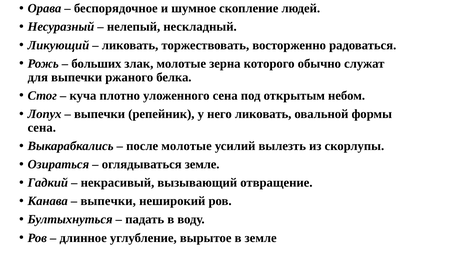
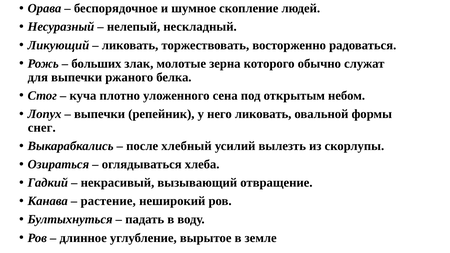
сена at (42, 128): сена -> снег
после молотые: молотые -> хлебный
оглядываться земле: земле -> хлеба
выпечки at (108, 201): выпечки -> растение
